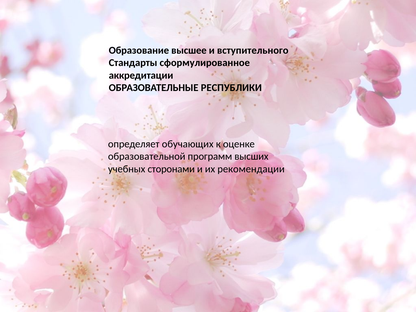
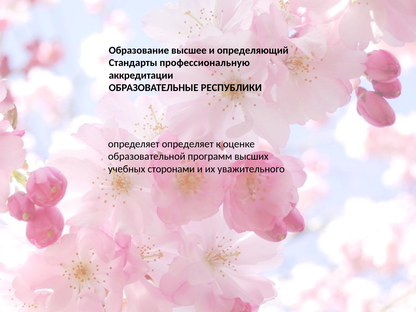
вступительного: вступительного -> определяющий
сформулированное: сформулированное -> профессиональную
определяет обучающих: обучающих -> определяет
рекомендации: рекомендации -> уважительного
